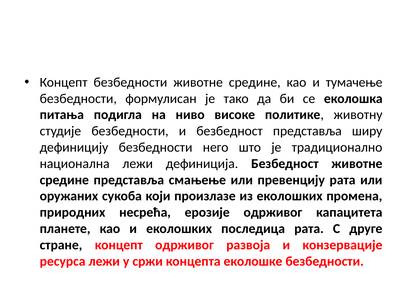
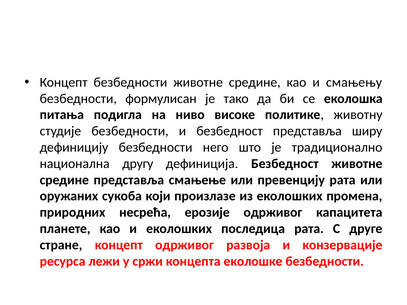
тумачење: тумачење -> смањењу
национална лежи: лежи -> другу
